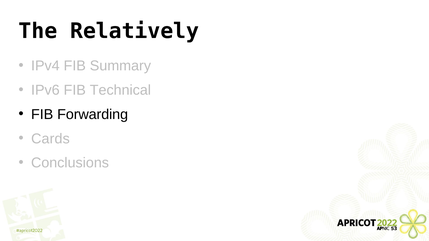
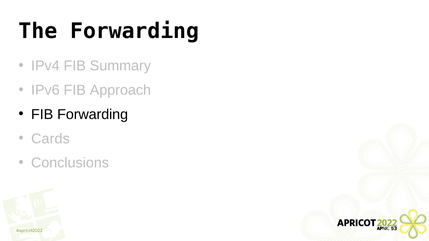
The Relatively: Relatively -> Forwarding
Technical: Technical -> Approach
